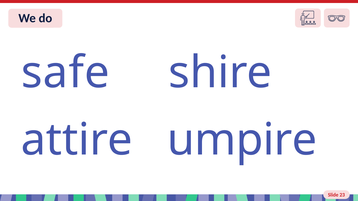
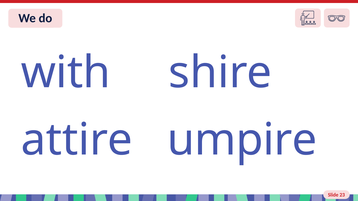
safe: safe -> with
